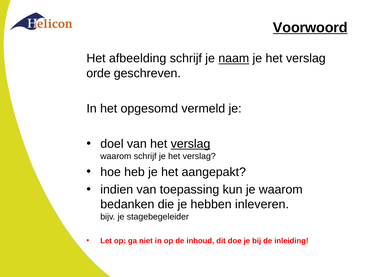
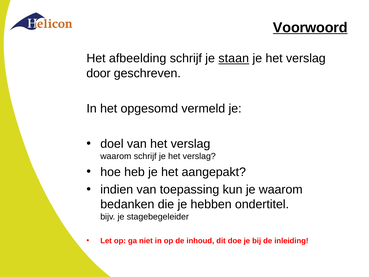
naam: naam -> staan
orde: orde -> door
verslag at (191, 144) underline: present -> none
inleveren: inleveren -> ondertitel
